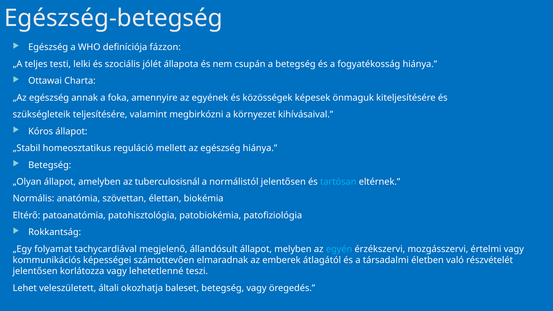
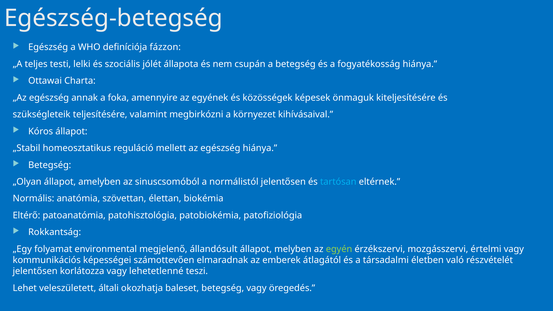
tuberculosisnál: tuberculosisnál -> sinuscsomóból
tachycardiával: tachycardiával -> environmental
egyén colour: light blue -> light green
